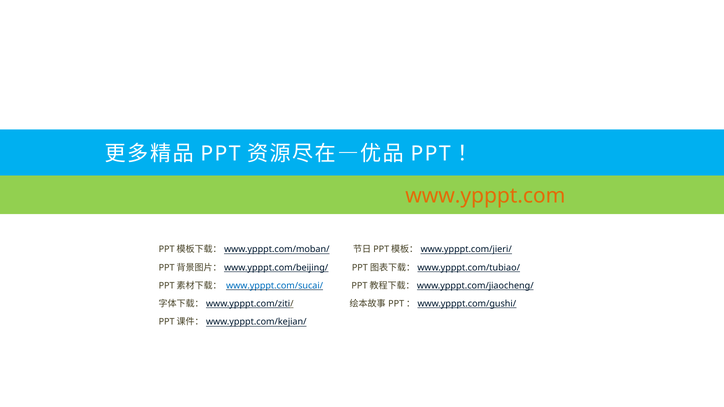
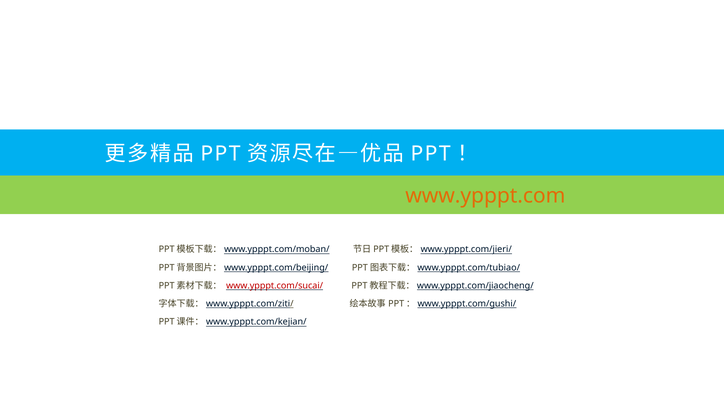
www.ypppt.com/sucai/ colour: blue -> red
